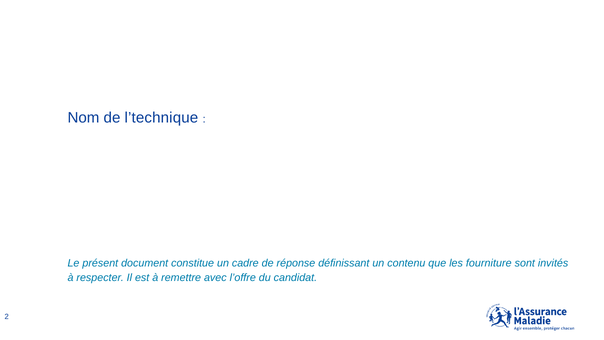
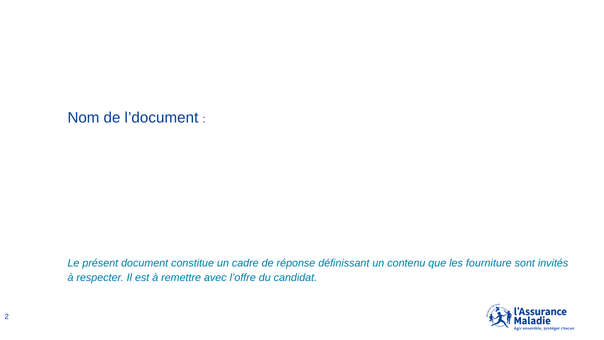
l’technique: l’technique -> l’document
